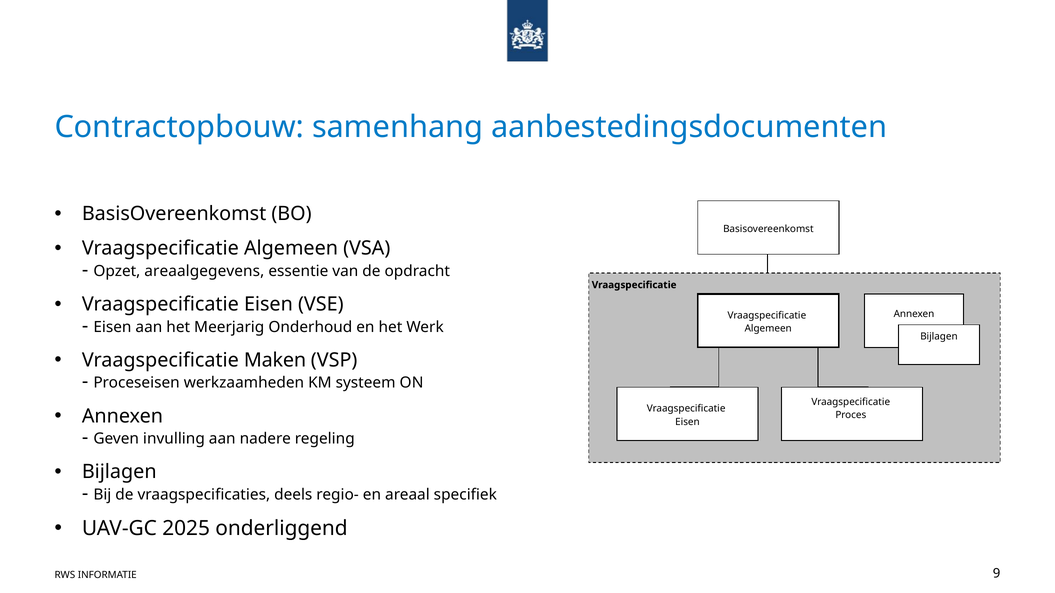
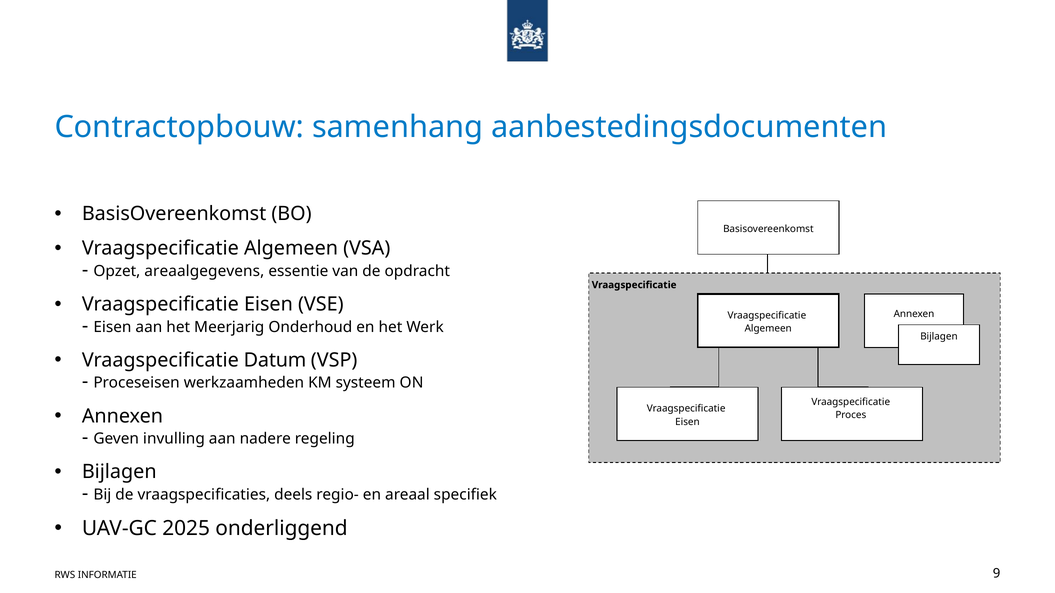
Maken: Maken -> Datum
